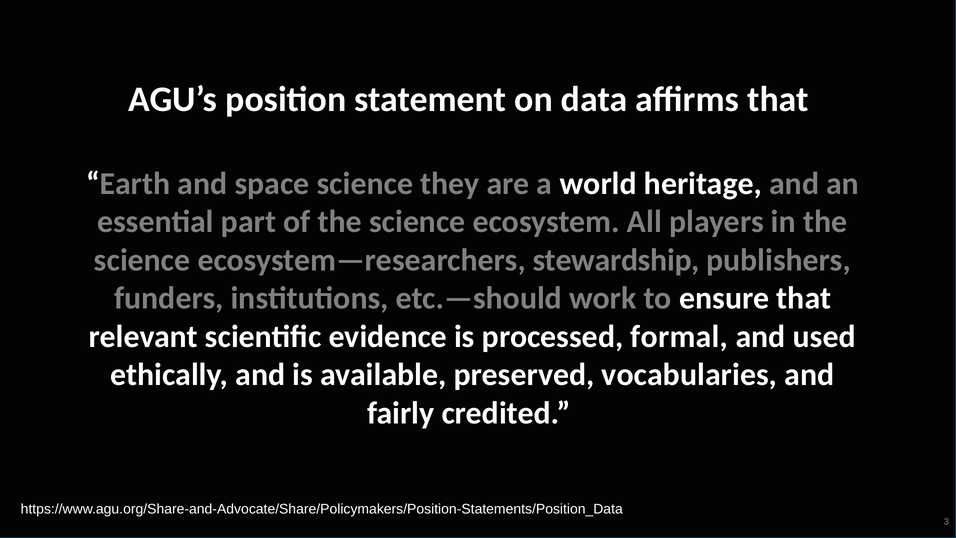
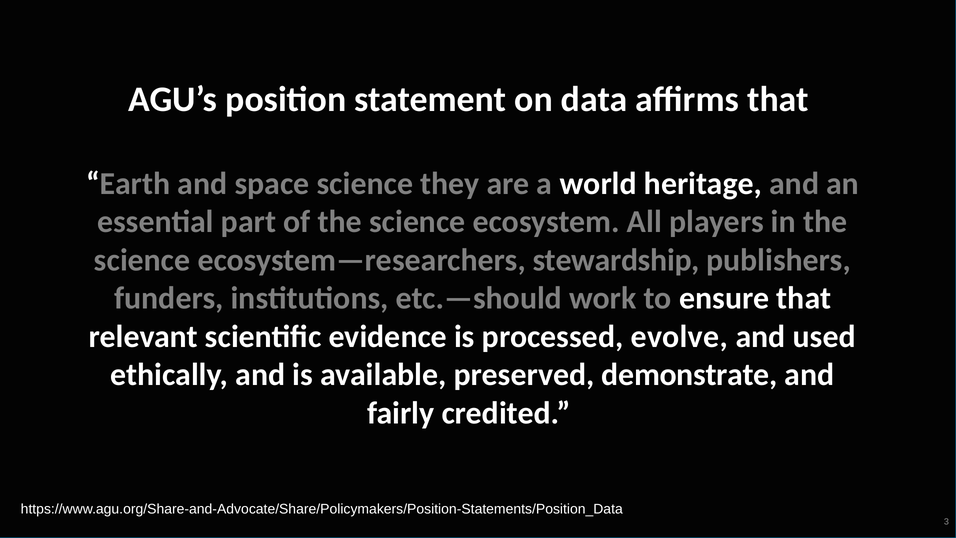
formal: formal -> evolve
vocabularies: vocabularies -> demonstrate
